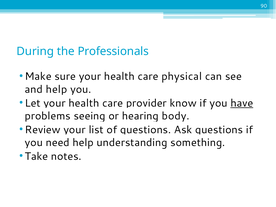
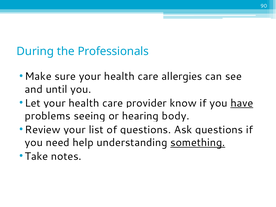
physical: physical -> allergies
and help: help -> until
something underline: none -> present
